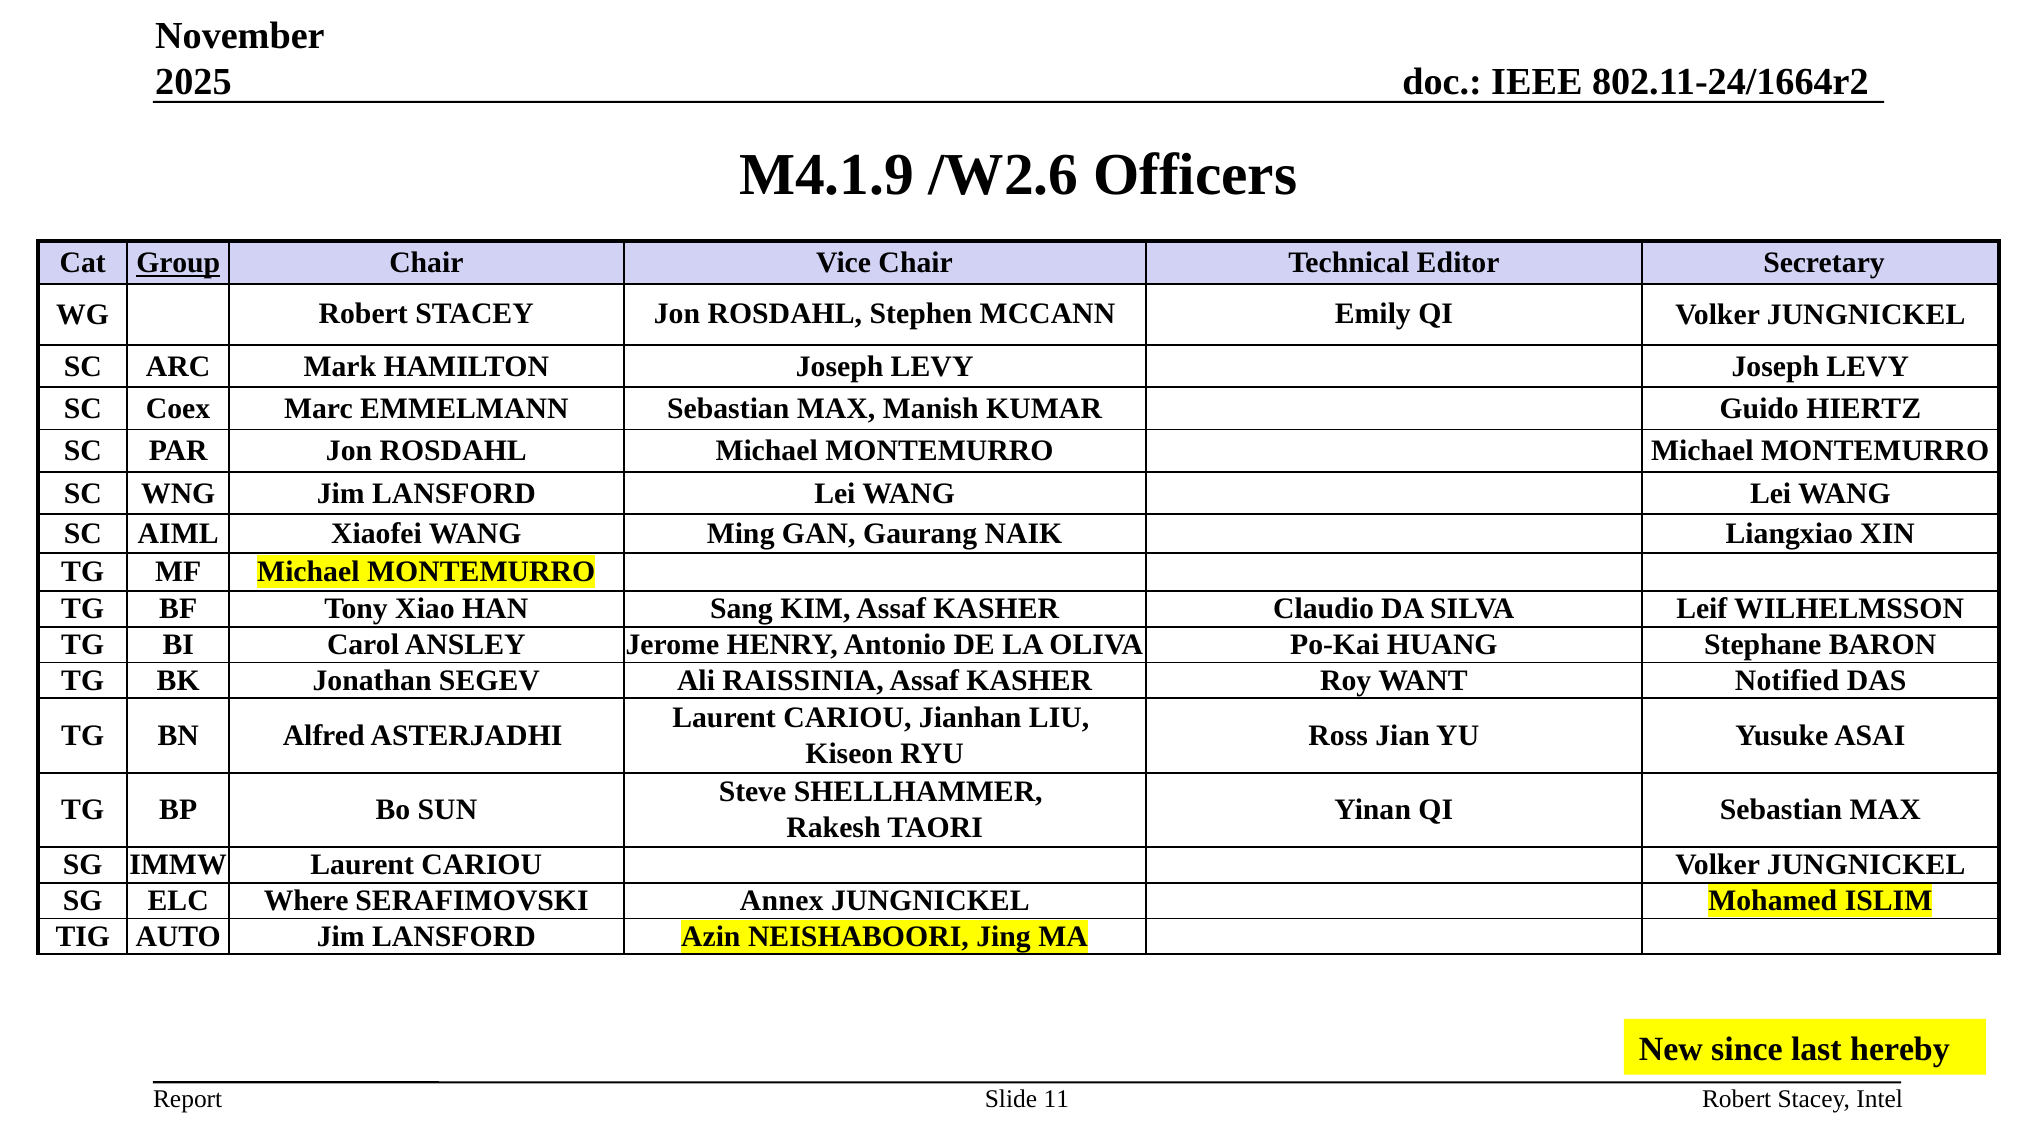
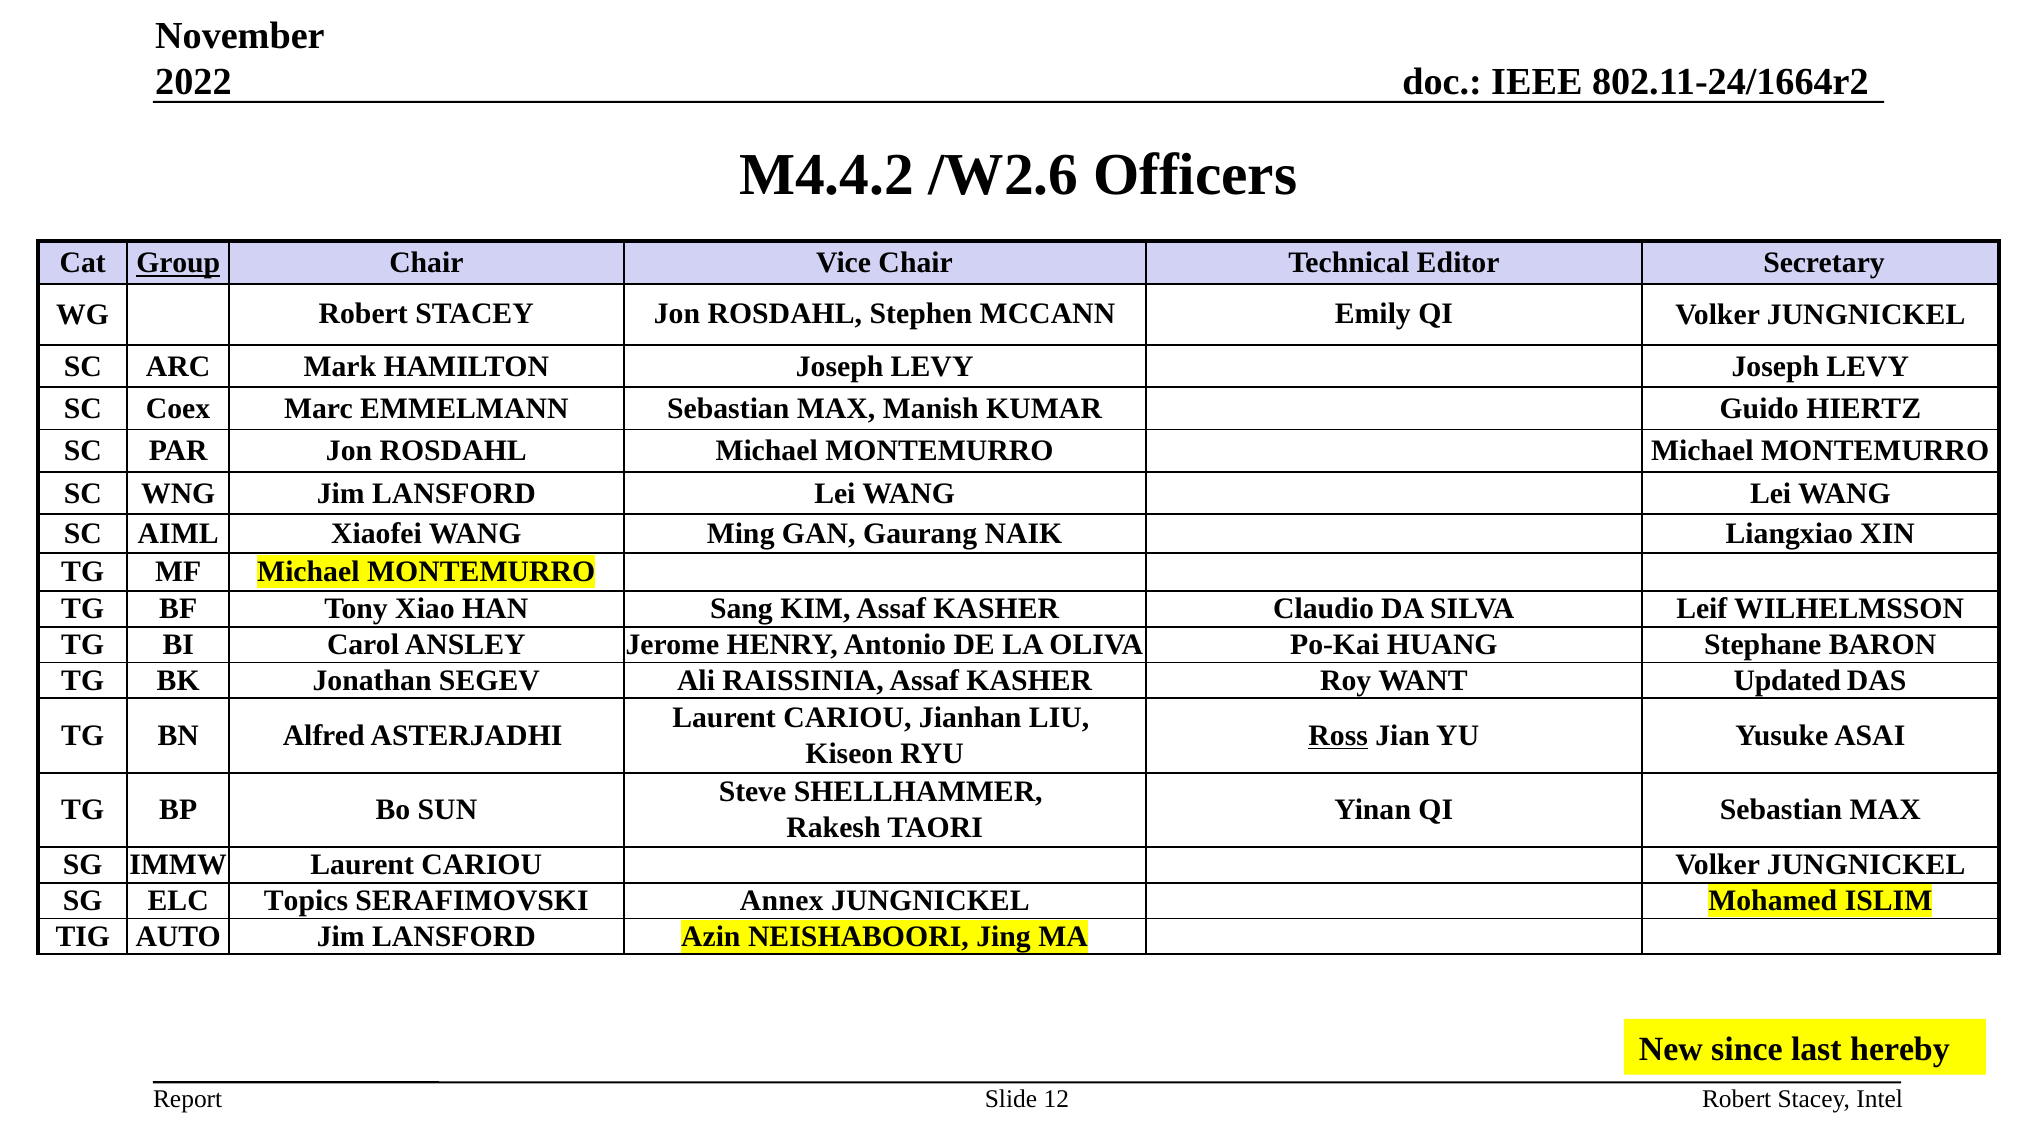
2025: 2025 -> 2022
M4.1.9: M4.1.9 -> M4.4.2
Notified: Notified -> Updated
Ross underline: none -> present
Where: Where -> Topics
11: 11 -> 12
